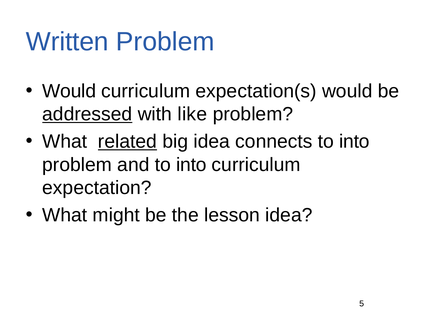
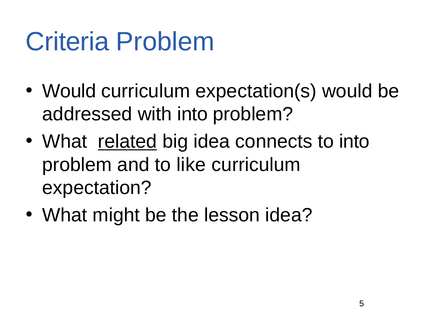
Written: Written -> Criteria
addressed underline: present -> none
with like: like -> into
and to into: into -> like
